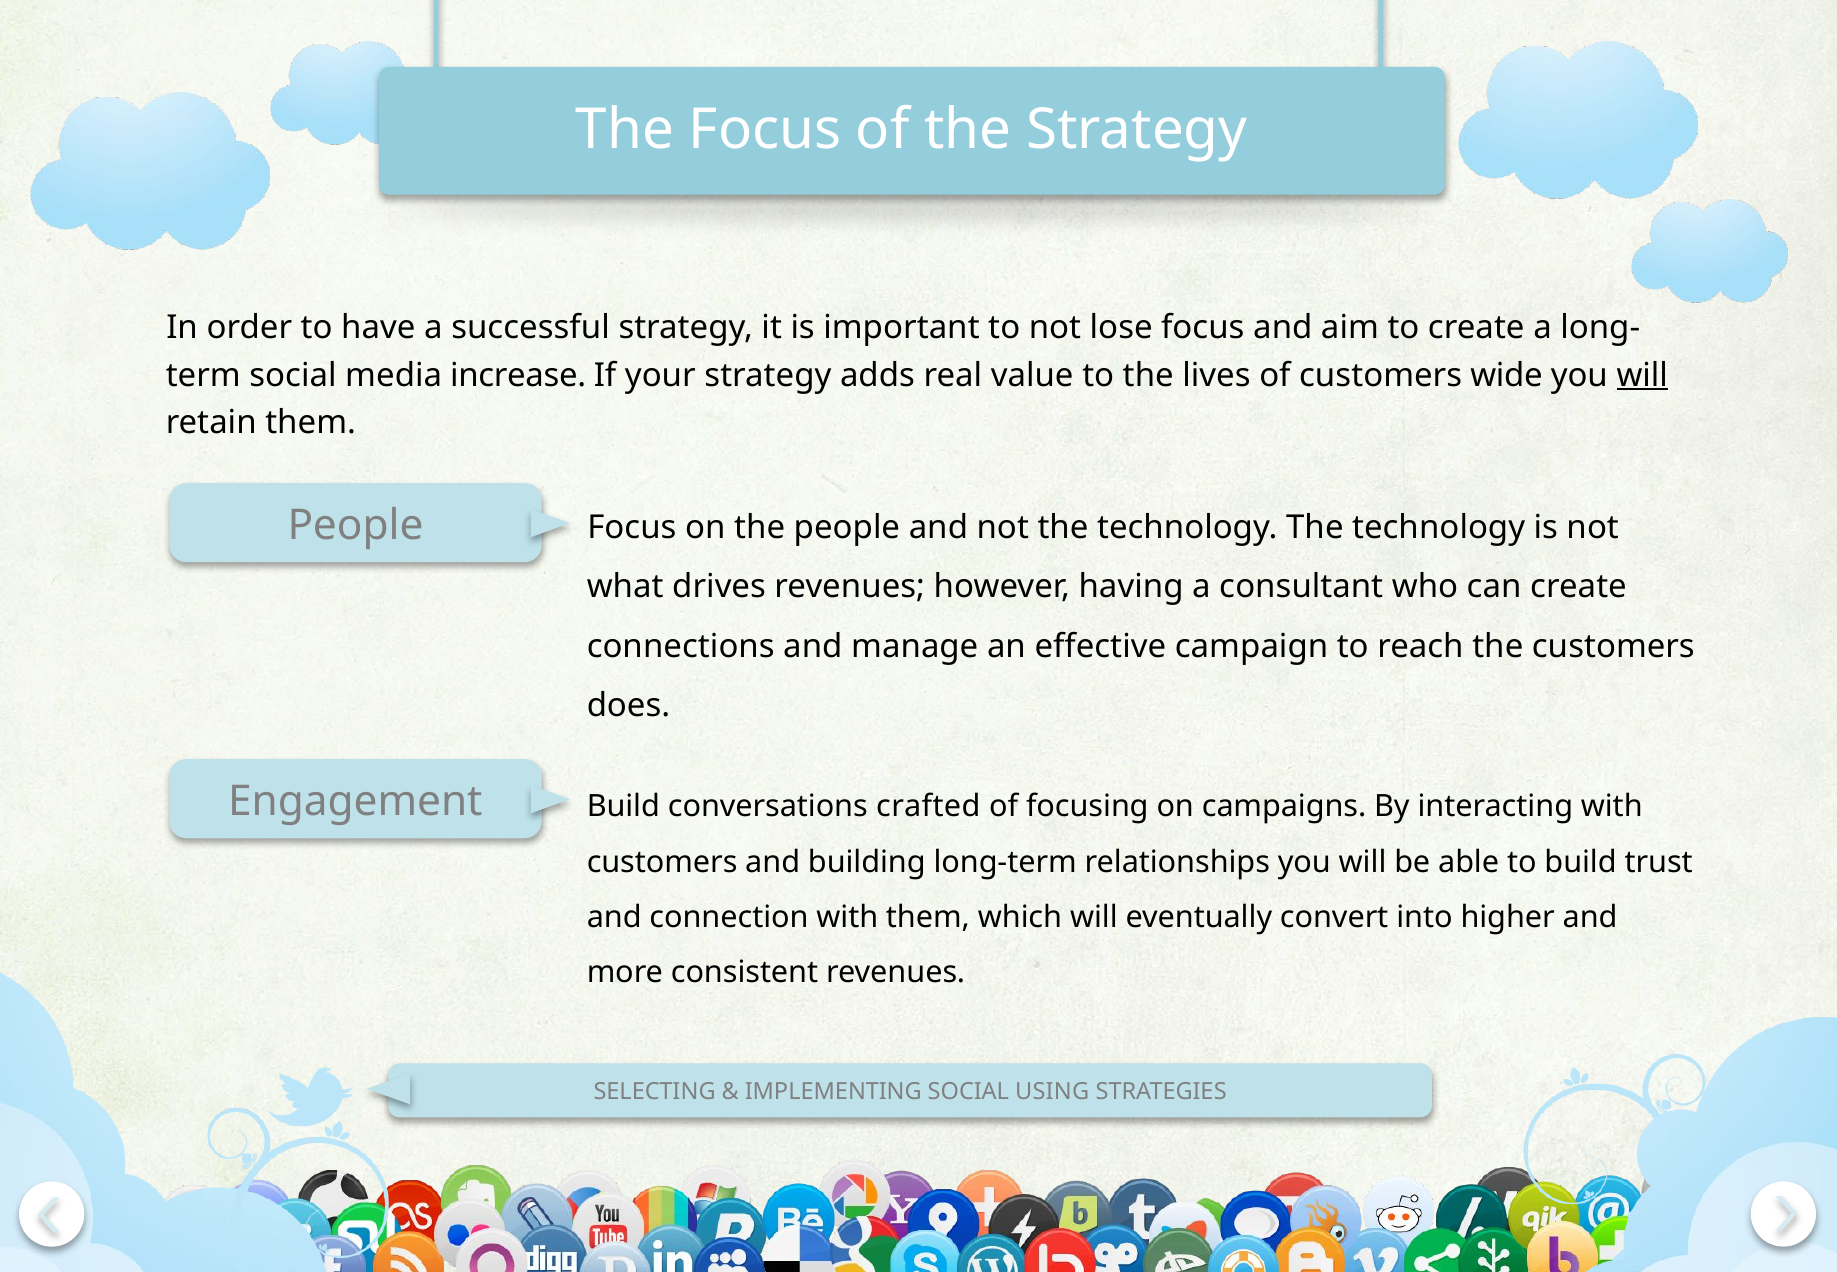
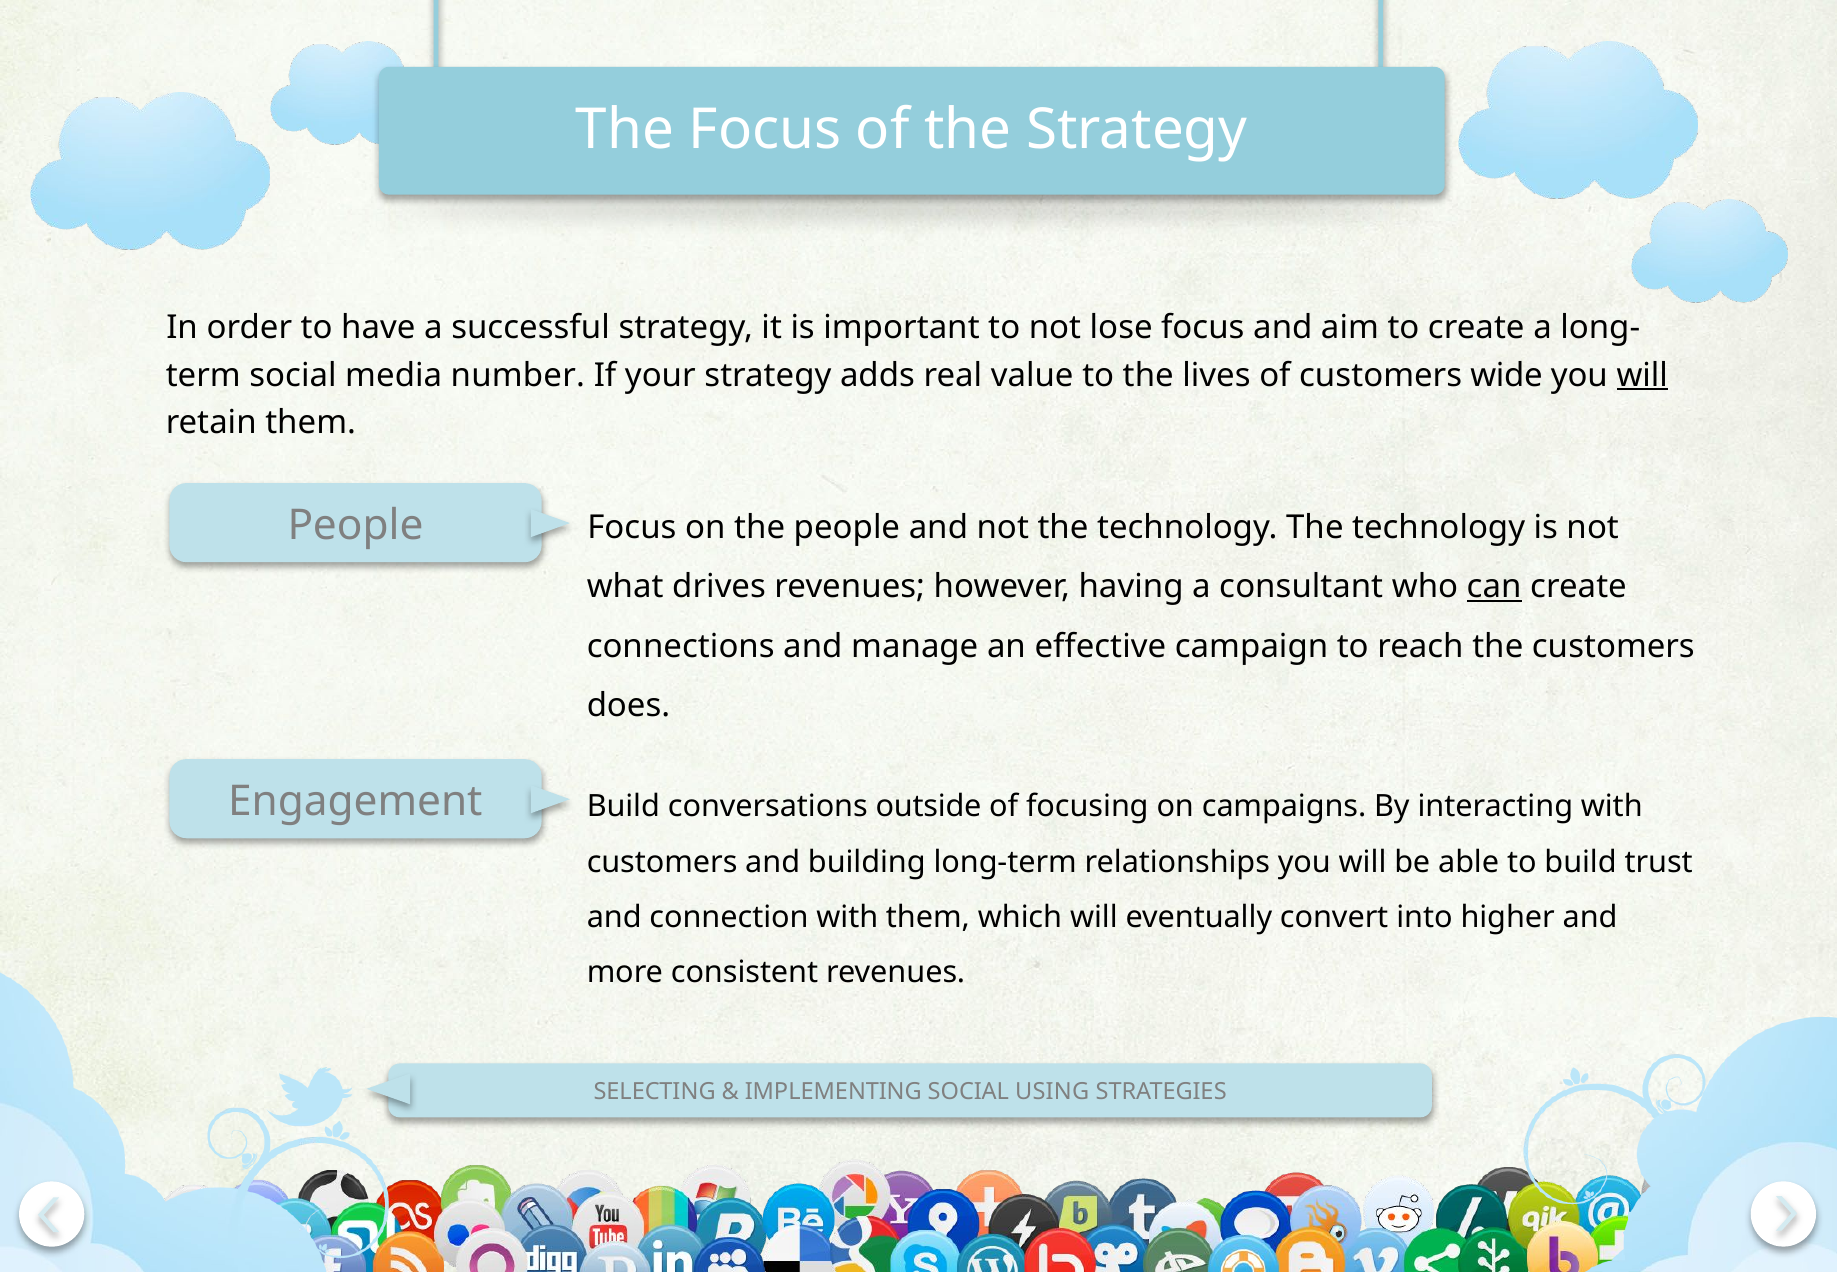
increase: increase -> number
can underline: none -> present
crafted: crafted -> outside
